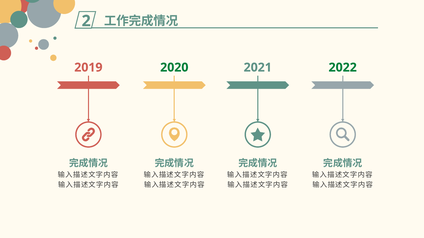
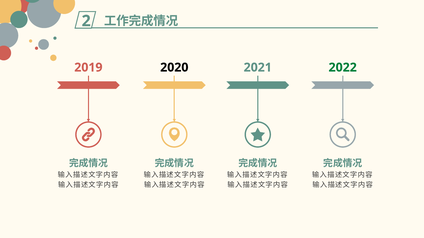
2020 colour: green -> black
